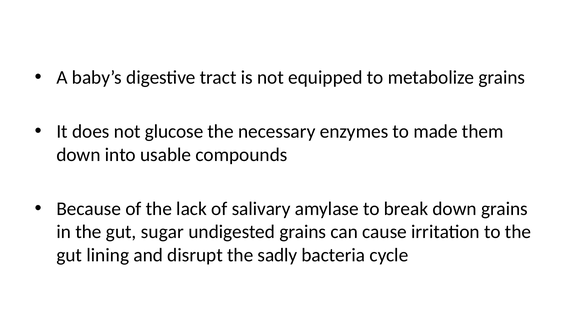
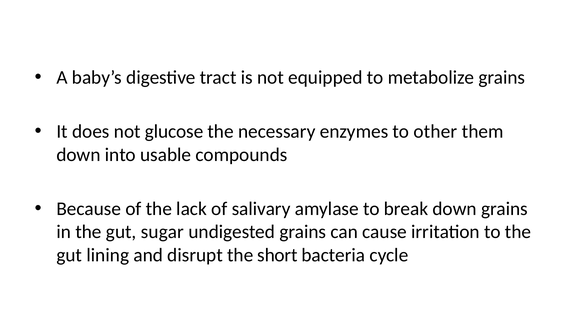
made: made -> other
sadly: sadly -> short
